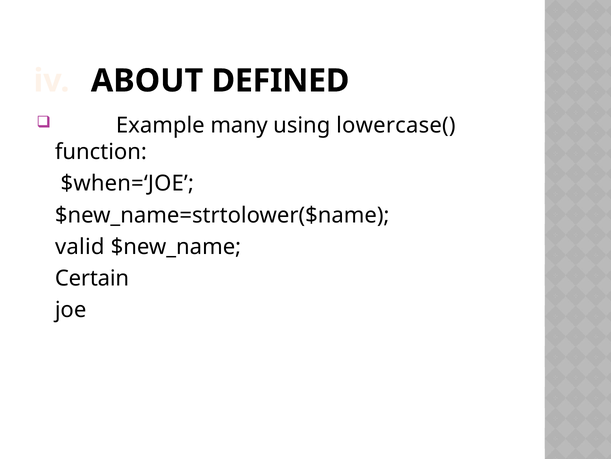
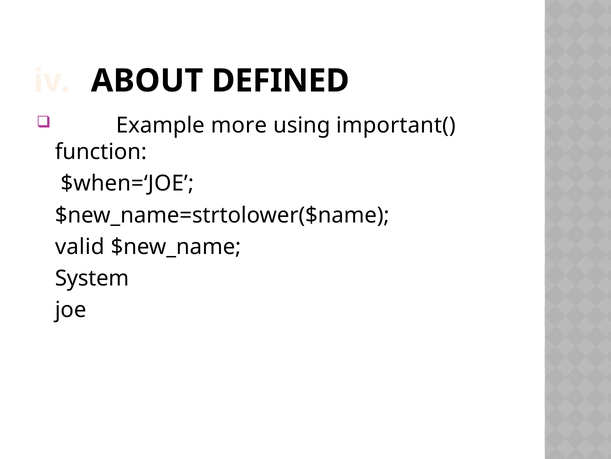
many: many -> more
lowercase(: lowercase( -> important(
Certain: Certain -> System
